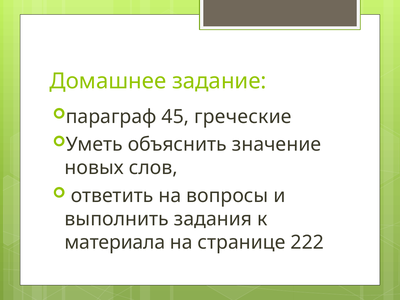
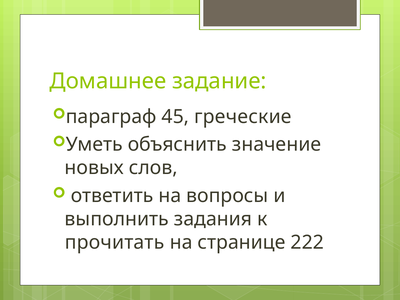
материала: материала -> прочитать
